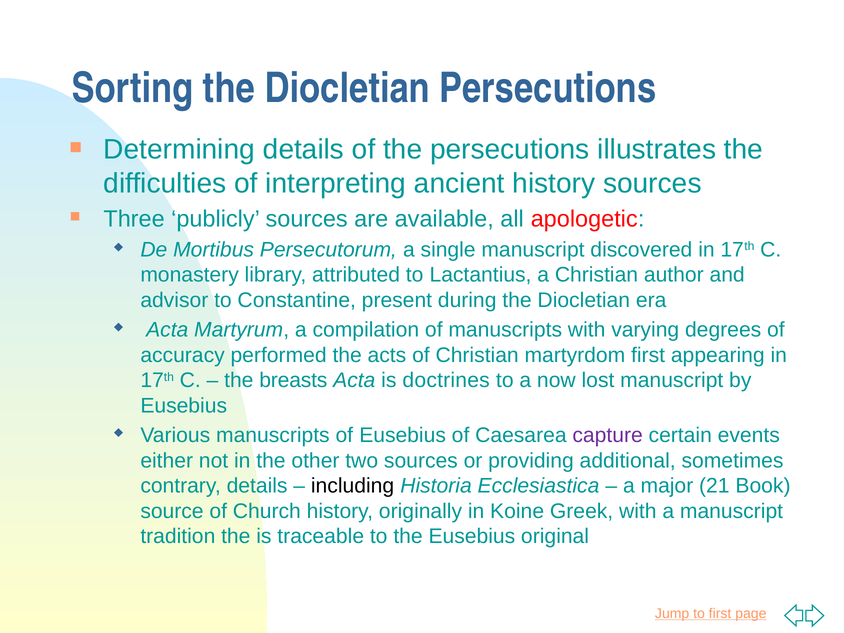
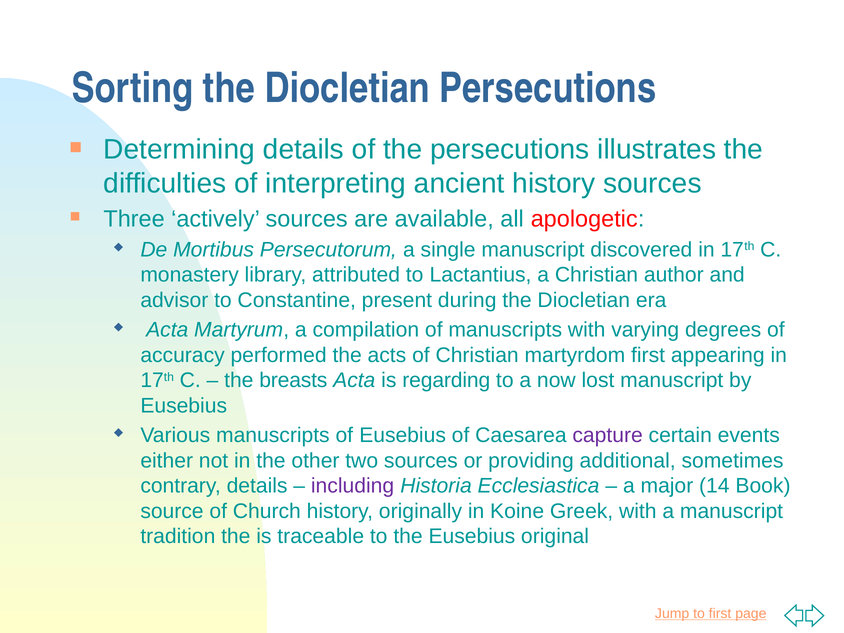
publicly: publicly -> actively
doctrines: doctrines -> regarding
including colour: black -> purple
21: 21 -> 14
